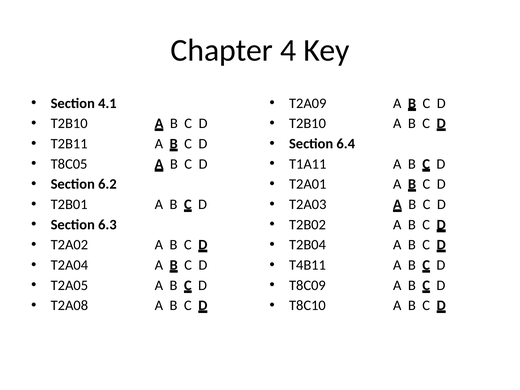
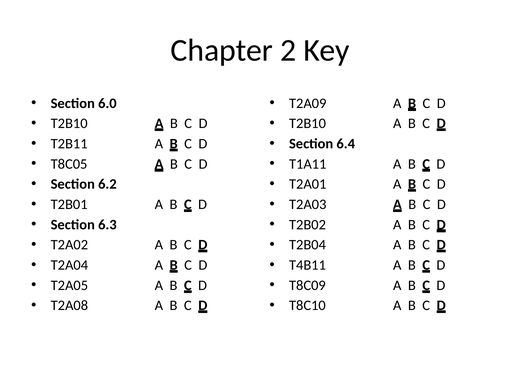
4: 4 -> 2
4.1: 4.1 -> 6.0
